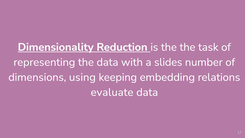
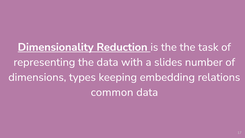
using: using -> types
evaluate: evaluate -> common
